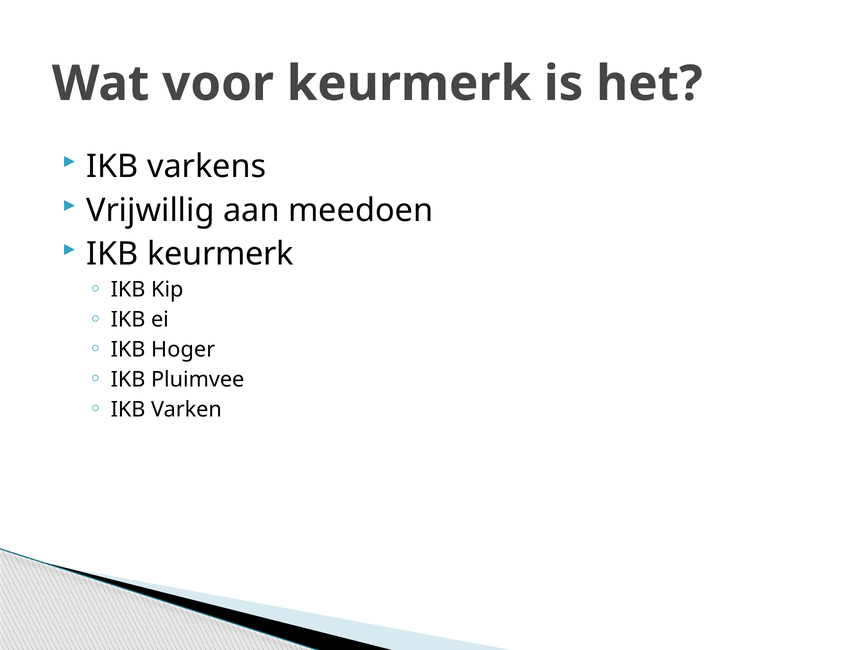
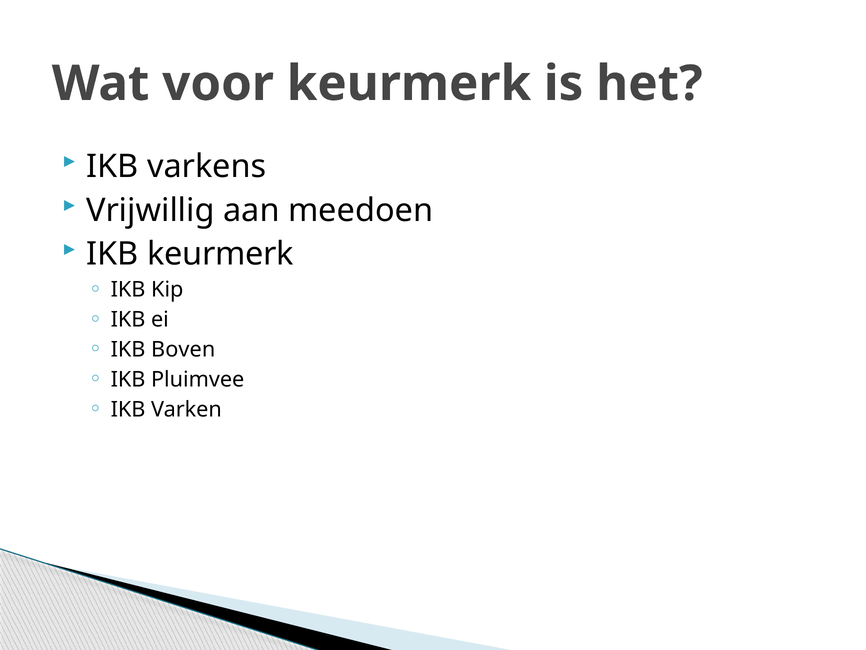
Hoger: Hoger -> Boven
